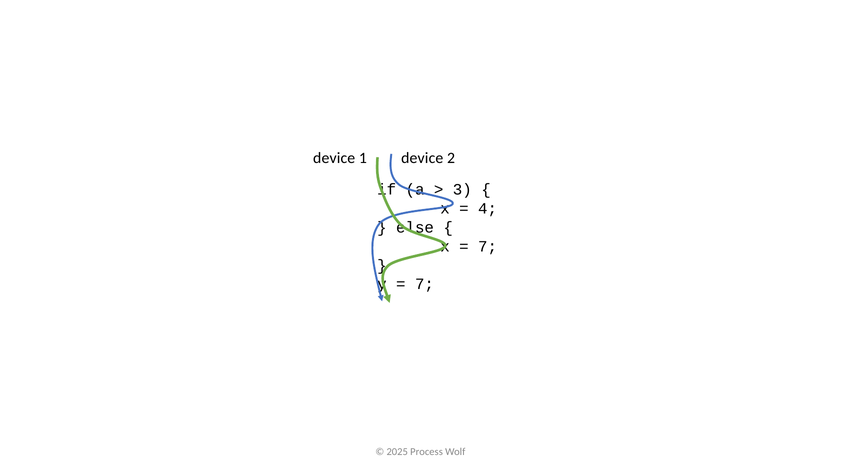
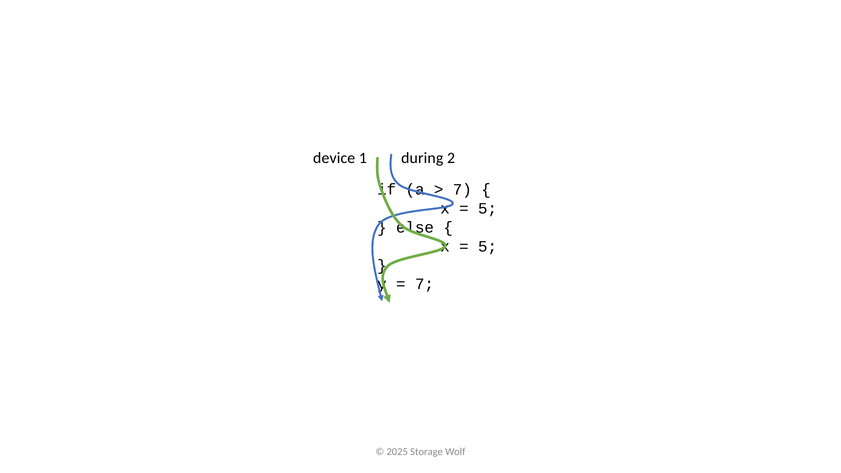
1 device: device -> during
3 at (462, 190): 3 -> 7
4 at (488, 209): 4 -> 5
7 at (488, 246): 7 -> 5
Process: Process -> Storage
